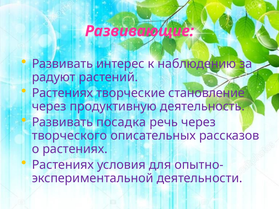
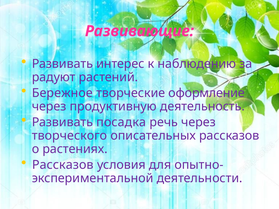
Растениях at (62, 93): Растениях -> Бережное
становление: становление -> оформление
Растениях at (63, 165): Растениях -> Рассказов
